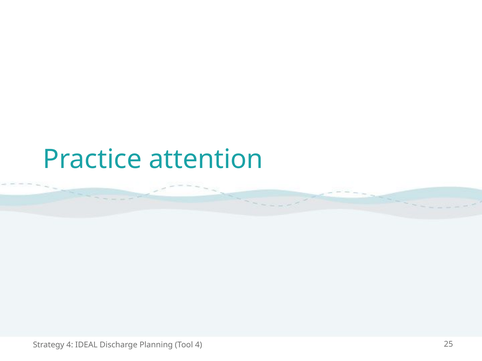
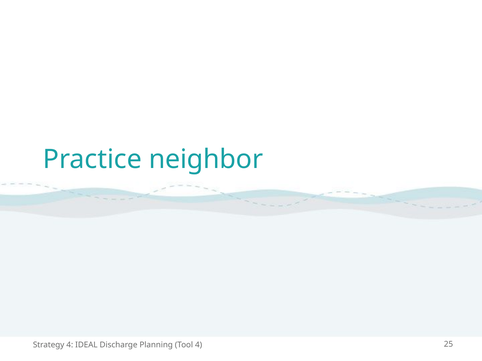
attention: attention -> neighbor
